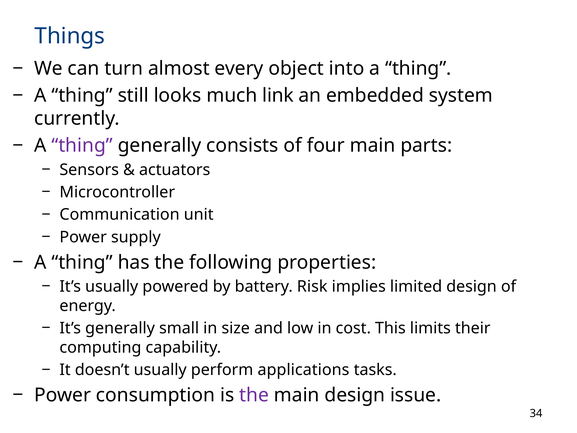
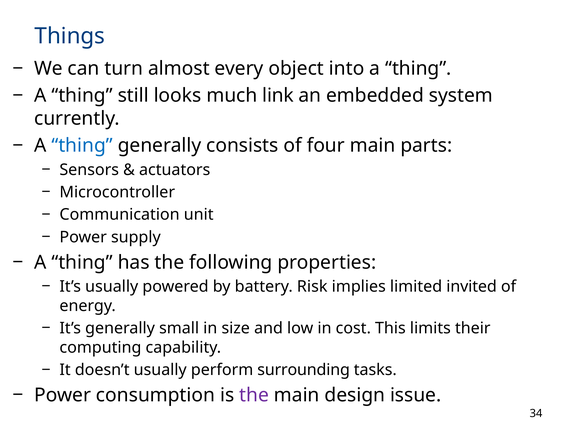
thing at (82, 145) colour: purple -> blue
limited design: design -> invited
applications: applications -> surrounding
